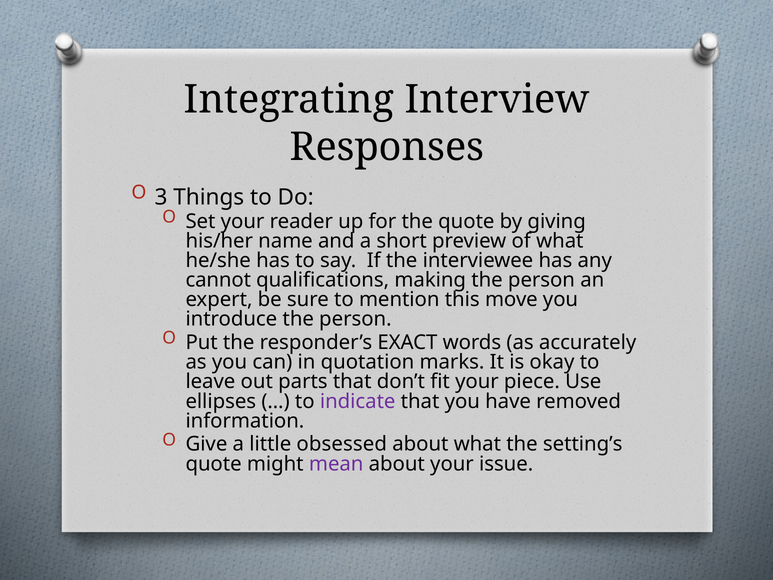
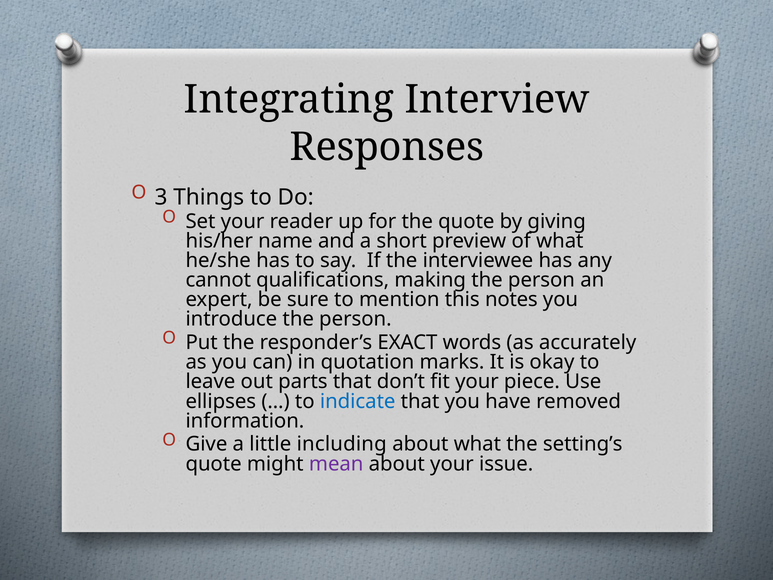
move: move -> notes
indicate colour: purple -> blue
obsessed: obsessed -> including
